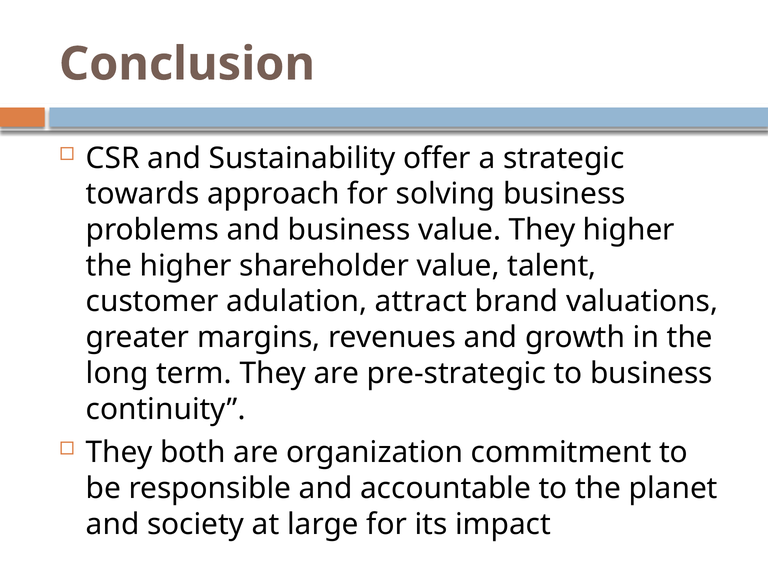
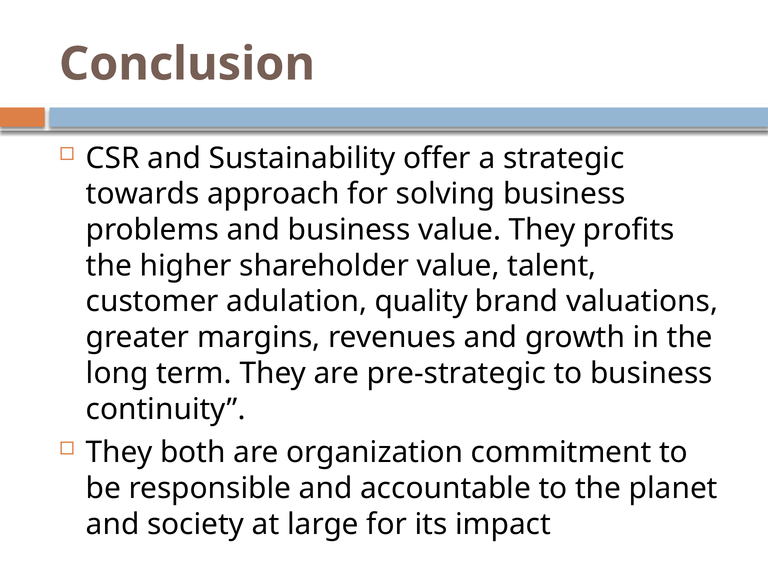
They higher: higher -> profits
attract: attract -> quality
